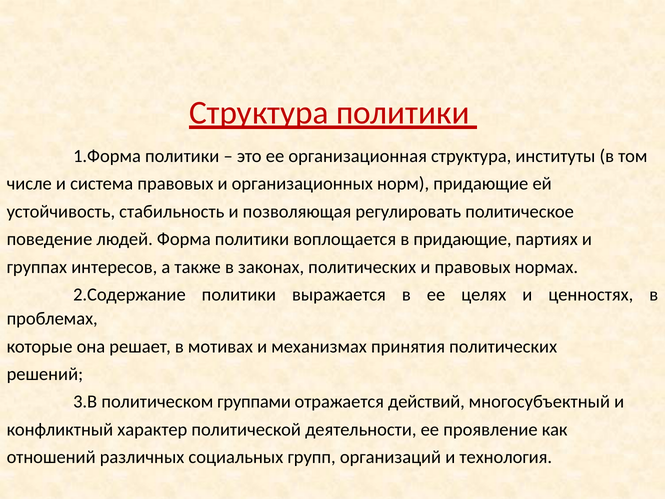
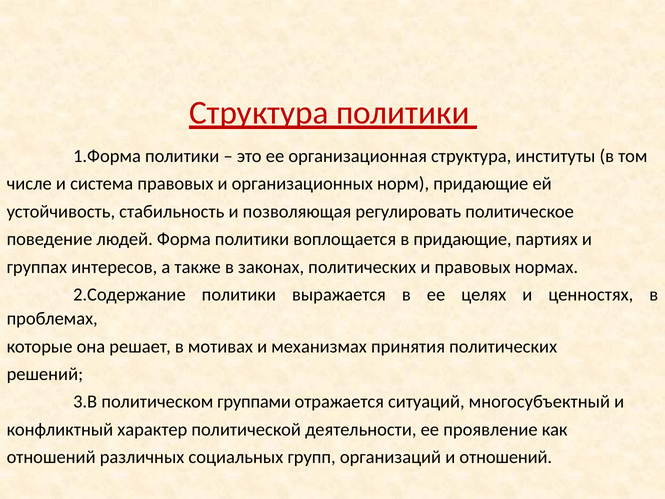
действий: действий -> ситуаций
и технология: технология -> отношений
